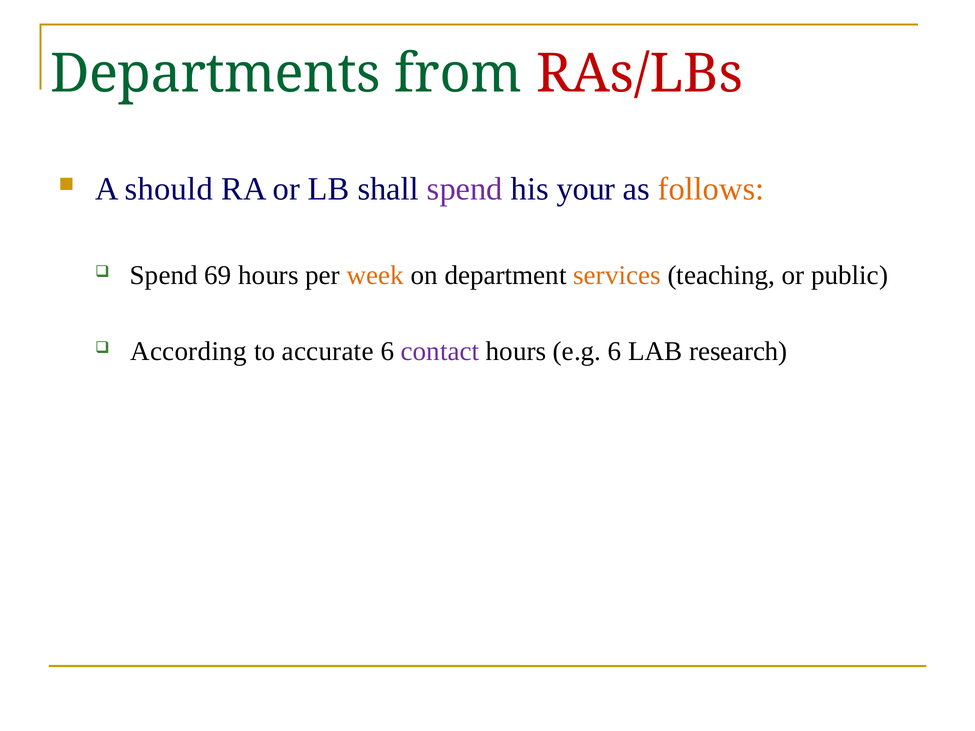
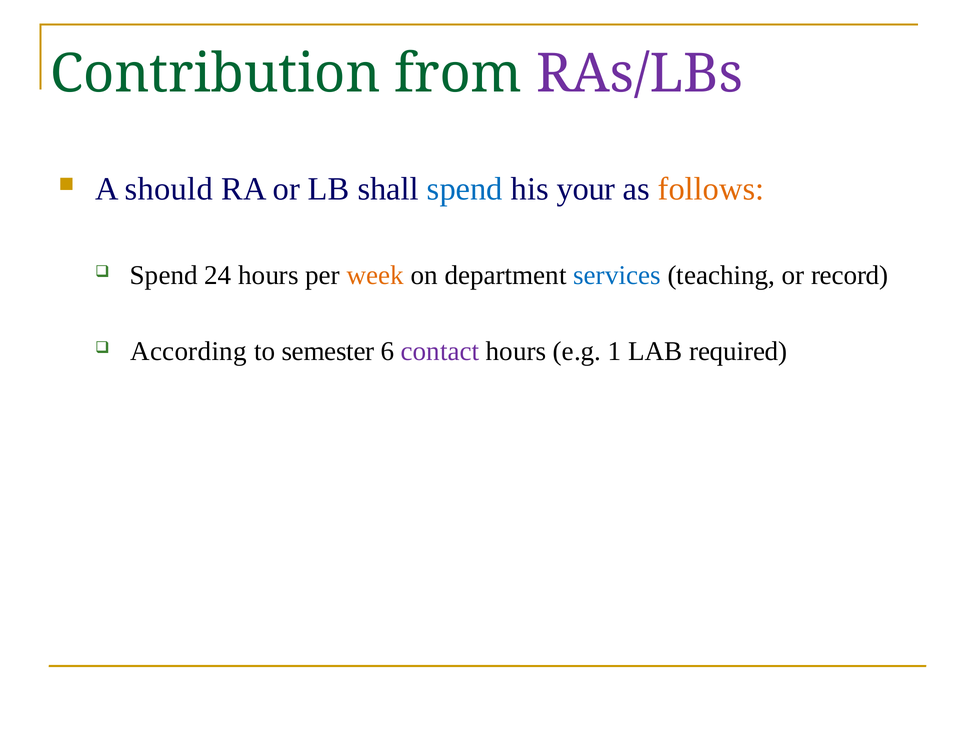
Departments: Departments -> Contribution
RAs/LBs colour: red -> purple
spend at (465, 189) colour: purple -> blue
69: 69 -> 24
services colour: orange -> blue
public: public -> record
accurate: accurate -> semester
e.g 6: 6 -> 1
research: research -> required
